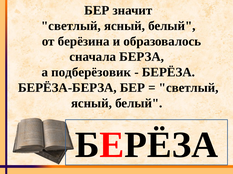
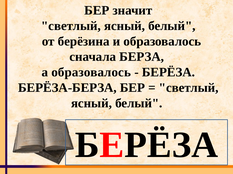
а подберёзовик: подберёзовик -> образовалось
